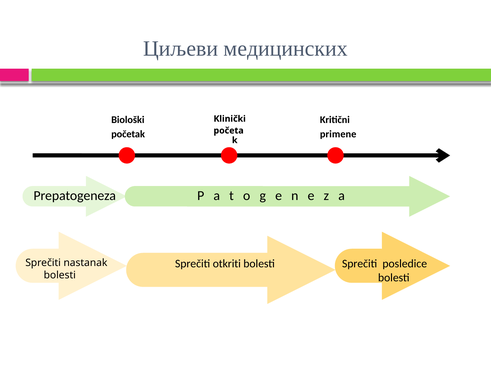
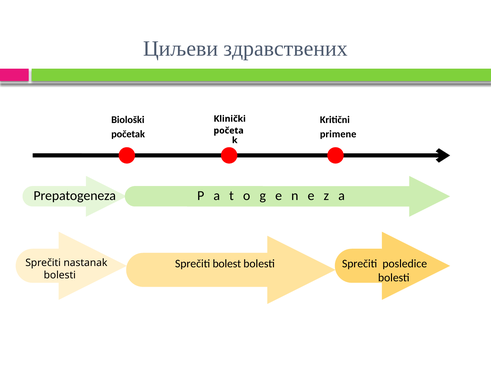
медицинских: медицинских -> здравствених
otkriti: otkriti -> bolest
